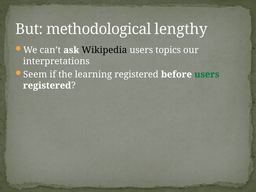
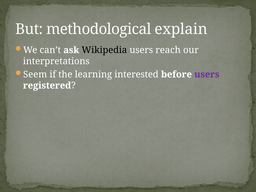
lengthy: lengthy -> explain
topics: topics -> reach
learning registered: registered -> interested
users at (207, 74) colour: green -> purple
